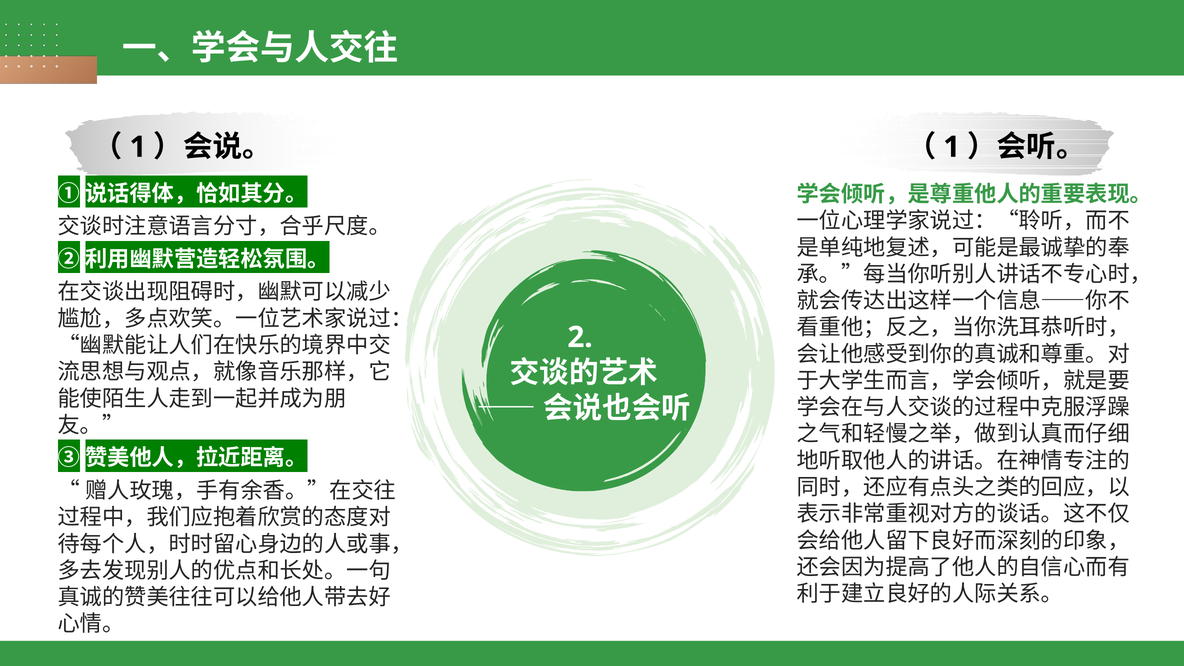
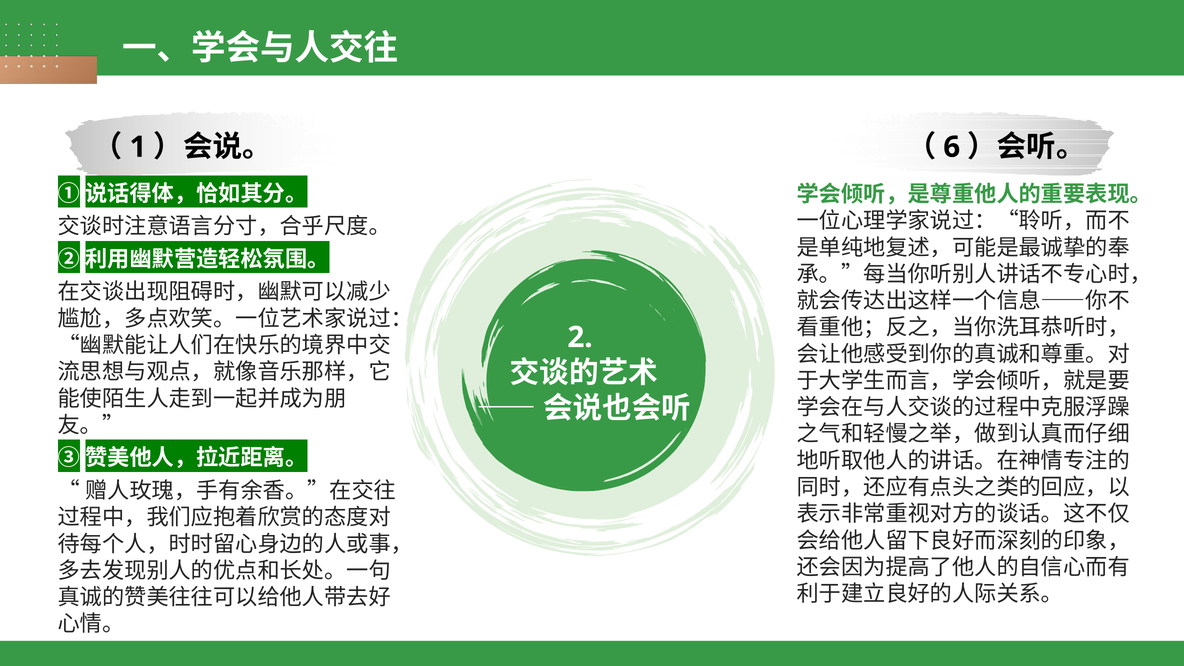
1 at (952, 147): 1 -> 6
